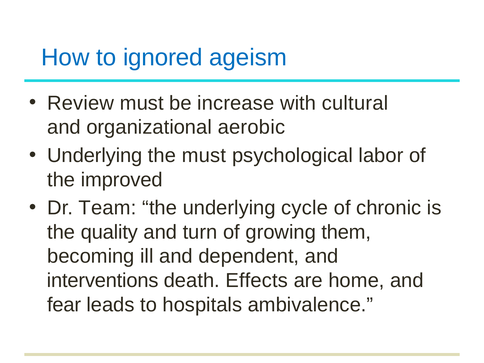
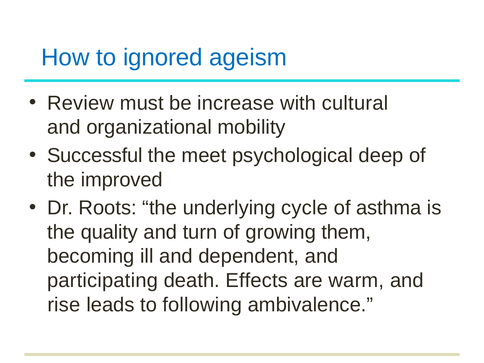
aerobic: aerobic -> mobility
Underlying at (95, 155): Underlying -> Successful
the must: must -> meet
labor: labor -> deep
Team: Team -> Roots
chronic: chronic -> asthma
interventions: interventions -> participating
home: home -> warm
fear: fear -> rise
hospitals: hospitals -> following
